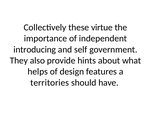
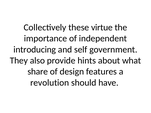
helps: helps -> share
territories: territories -> revolution
